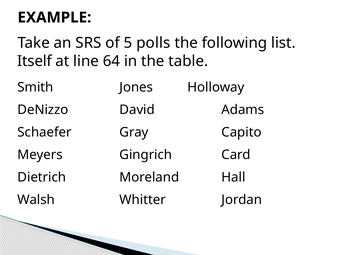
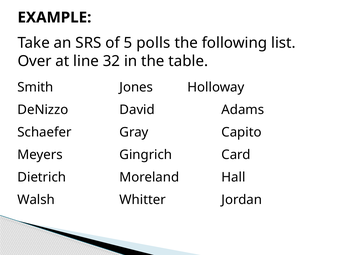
Itself: Itself -> Over
64: 64 -> 32
